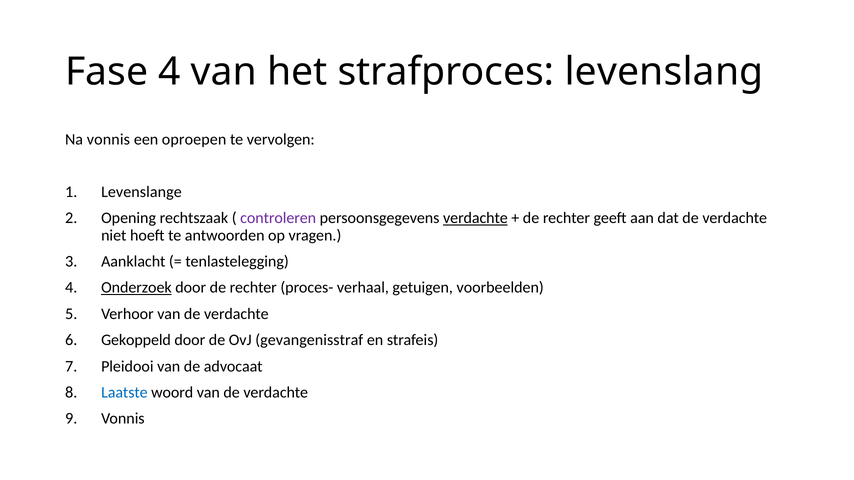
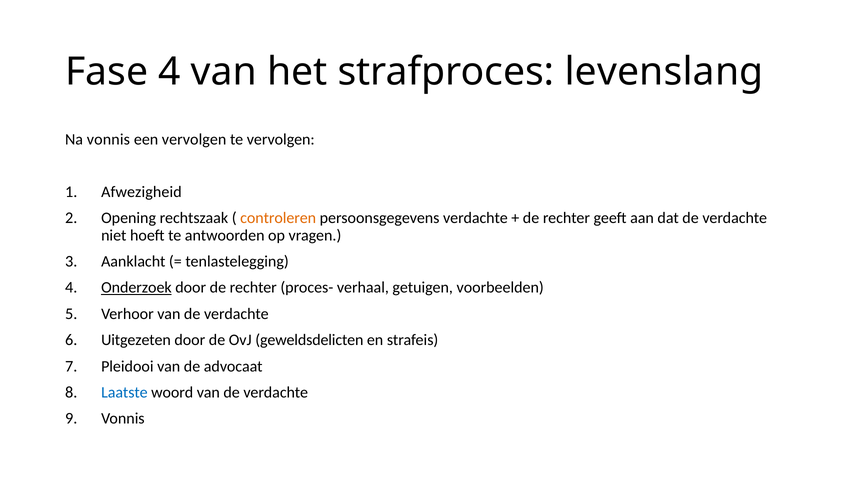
een oproepen: oproepen -> vervolgen
Levenslange: Levenslange -> Afwezigheid
controleren colour: purple -> orange
verdachte at (475, 218) underline: present -> none
Gekoppeld: Gekoppeld -> Uitgezeten
gevangenisstraf: gevangenisstraf -> geweldsdelicten
